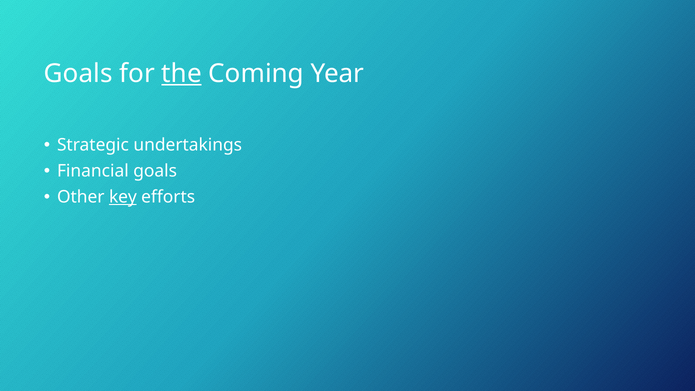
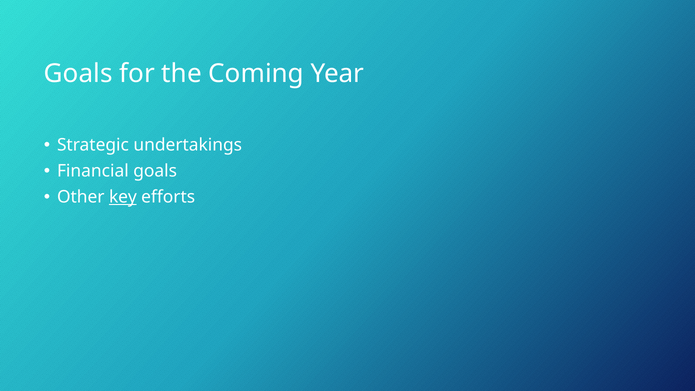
the underline: present -> none
